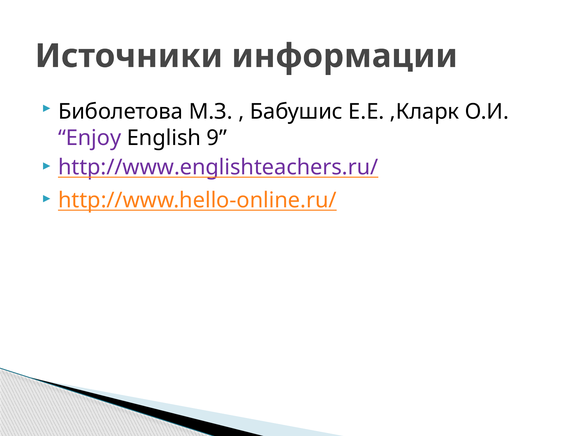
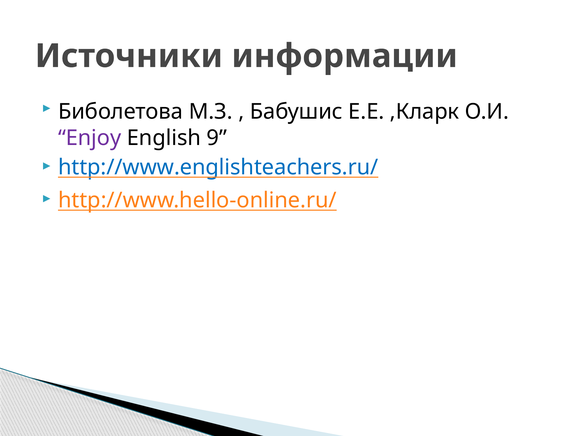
http://www.englishteachers.ru/ colour: purple -> blue
